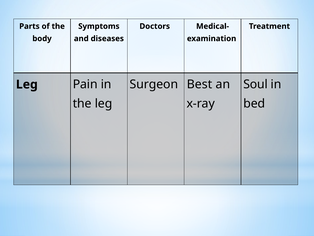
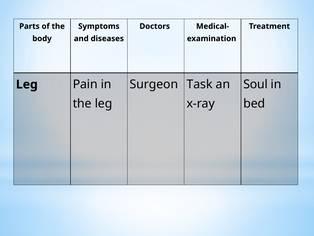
Best: Best -> Task
